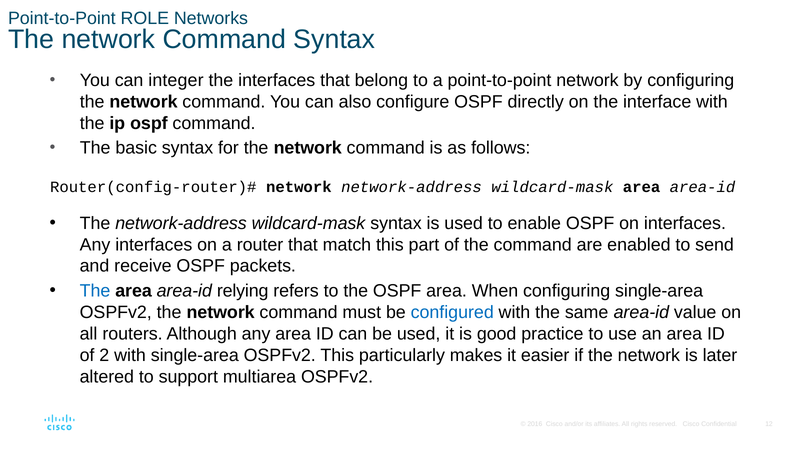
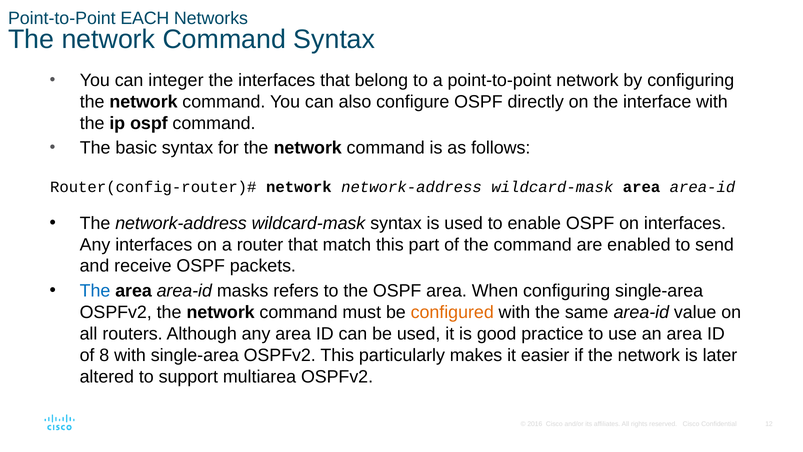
ROLE: ROLE -> EACH
relying: relying -> masks
configured colour: blue -> orange
2: 2 -> 8
